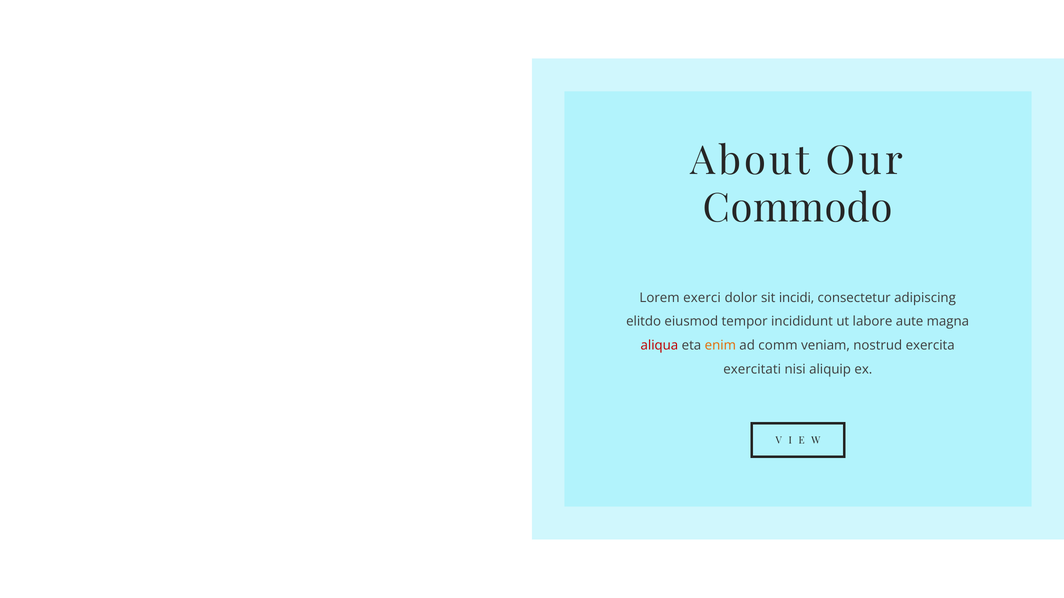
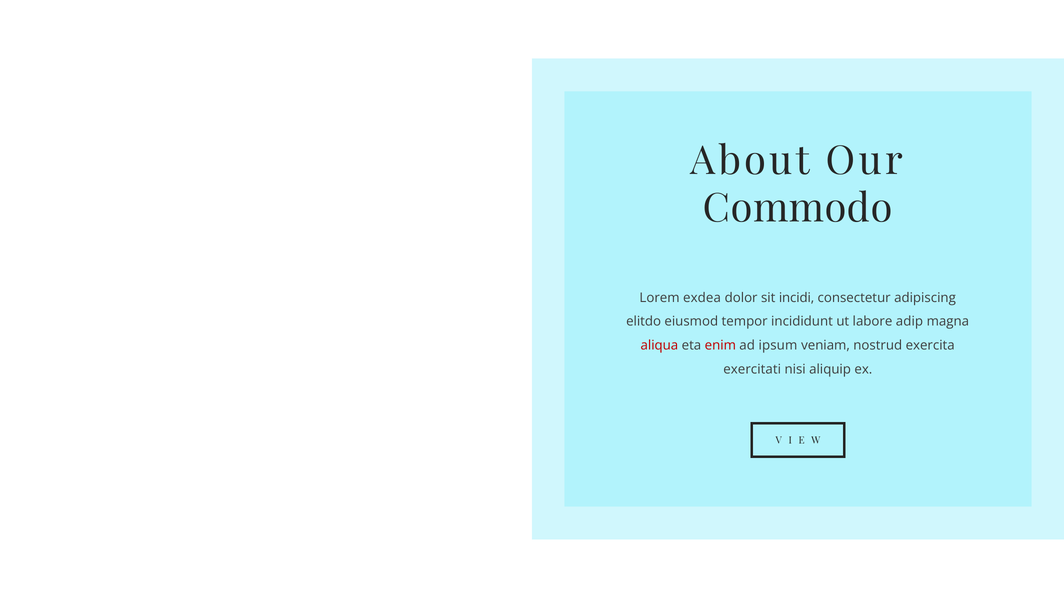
exerci: exerci -> exdea
aute: aute -> adip
enim colour: orange -> red
comm: comm -> ipsum
